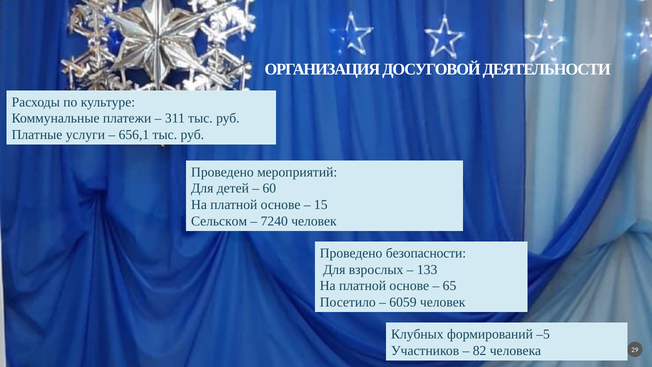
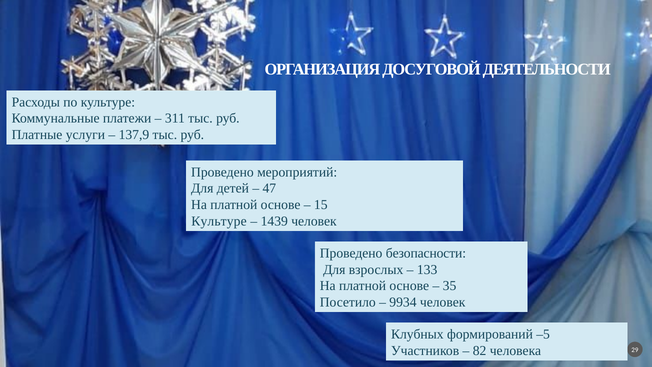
656,1: 656,1 -> 137,9
60: 60 -> 47
Сельском at (219, 221): Сельском -> Культуре
7240: 7240 -> 1439
65: 65 -> 35
6059: 6059 -> 9934
